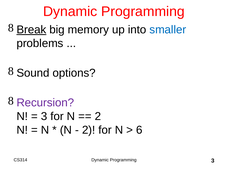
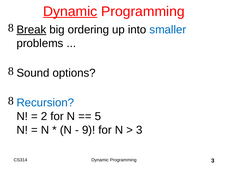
Dynamic at (70, 11) underline: none -> present
memory: memory -> ordering
Recursion colour: purple -> blue
3 at (44, 116): 3 -> 2
2 at (98, 116): 2 -> 5
2 at (89, 130): 2 -> 9
6 at (139, 130): 6 -> 3
